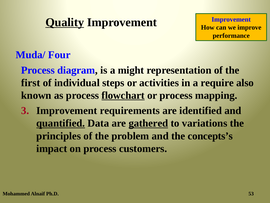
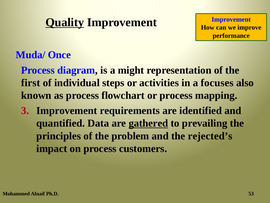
Four: Four -> Once
require: require -> focuses
flowchart underline: present -> none
quantified underline: present -> none
variations: variations -> prevailing
concepts’s: concepts’s -> rejected’s
